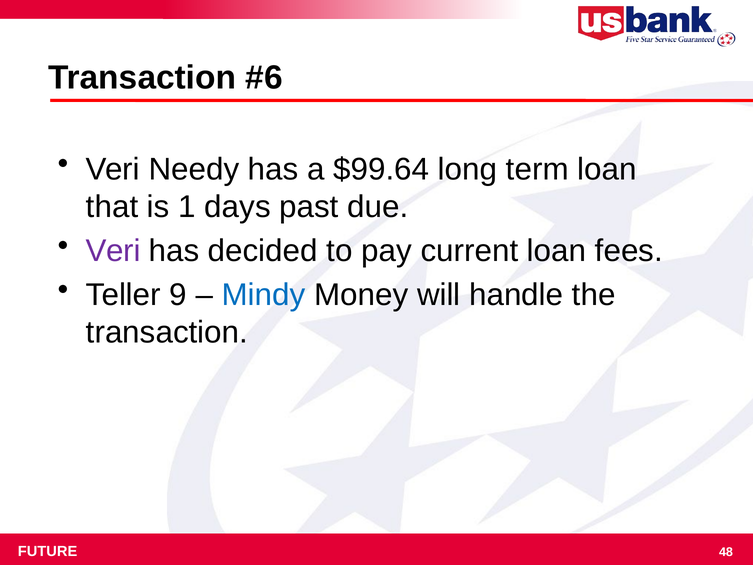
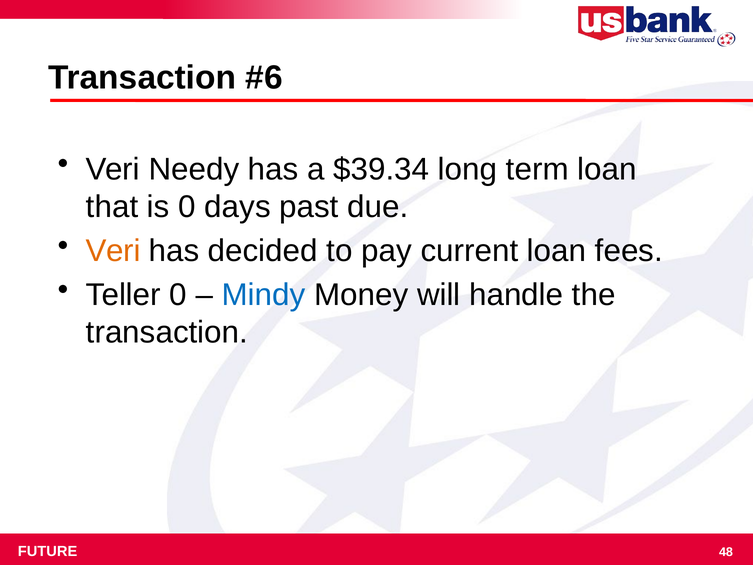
$99.64: $99.64 -> $39.34
is 1: 1 -> 0
Veri at (113, 251) colour: purple -> orange
Teller 9: 9 -> 0
